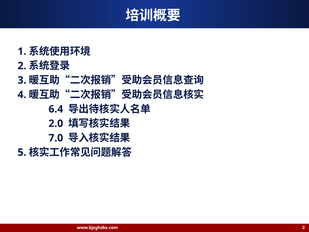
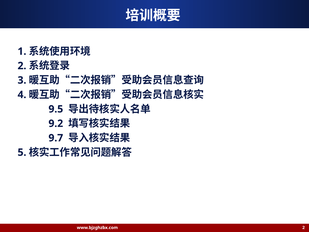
6.4: 6.4 -> 9.5
2.0: 2.0 -> 9.2
7.0: 7.0 -> 9.7
